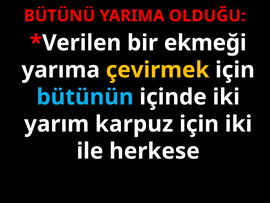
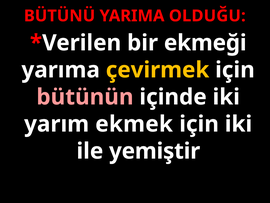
bütünün colour: light blue -> pink
karpuz: karpuz -> ekmek
herkese: herkese -> yemiştir
